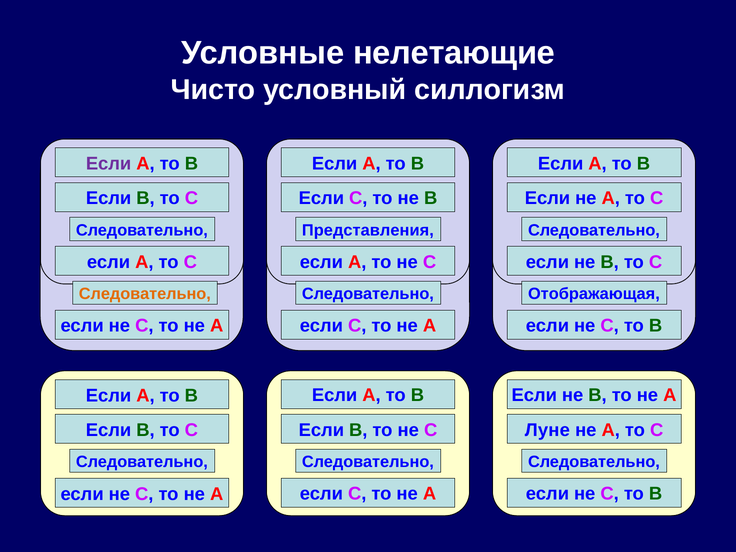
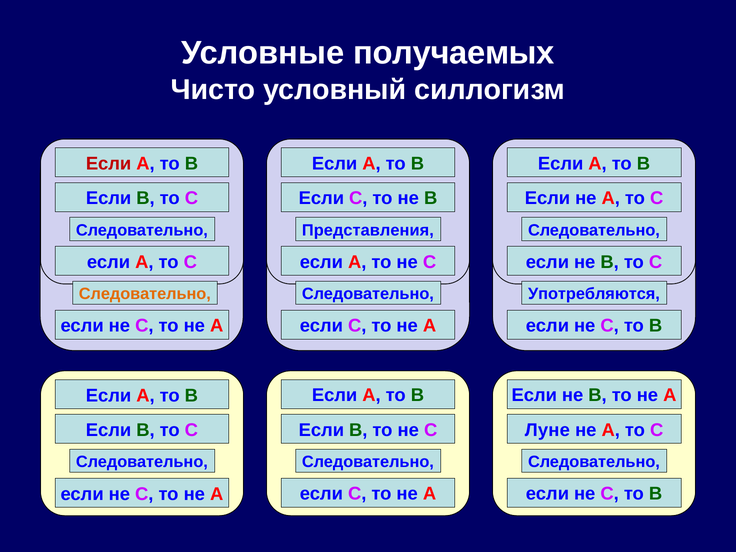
нелетающие: нелетающие -> получаемых
Если at (109, 164) colour: purple -> red
Отображающая: Отображающая -> Употребляются
